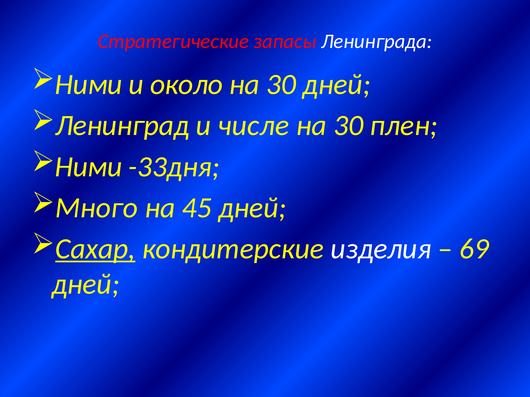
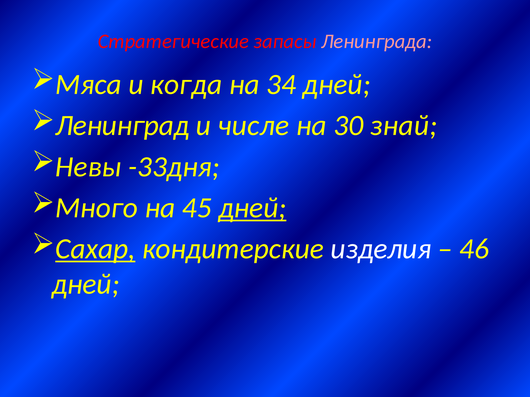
Ленинграда colour: white -> pink
Ними at (89, 84): Ними -> Мяса
около: около -> когда
30 at (281, 84): 30 -> 34
плен: плен -> знай
Ними at (89, 167): Ними -> Невы
дней at (252, 208) underline: none -> present
69: 69 -> 46
